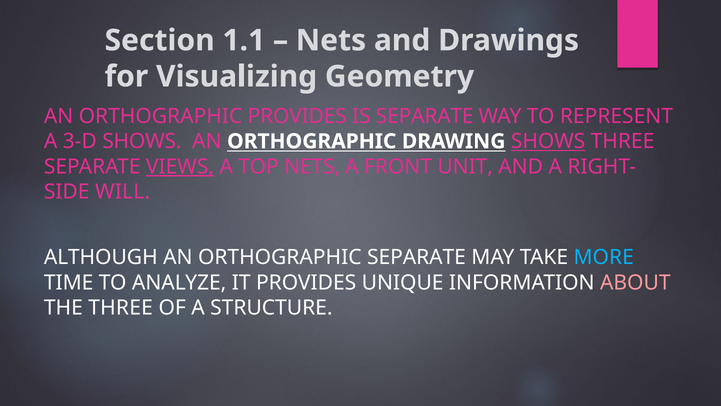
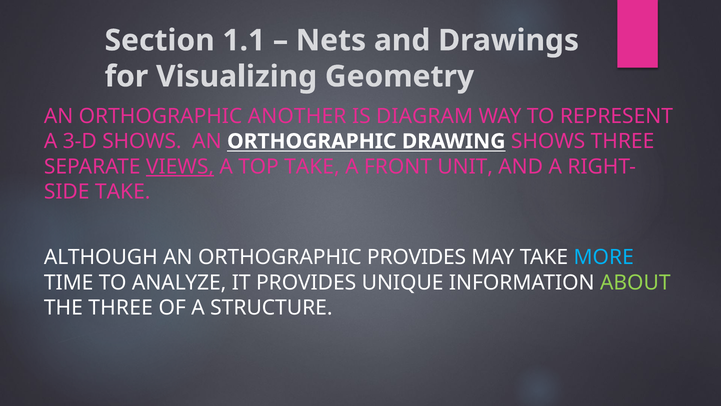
ORTHOGRAPHIC PROVIDES: PROVIDES -> ANOTHER
IS SEPARATE: SEPARATE -> DIAGRAM
SHOWS at (548, 141) underline: present -> none
TOP NETS: NETS -> TAKE
WILL at (123, 192): WILL -> TAKE
ORTHOGRAPHIC SEPARATE: SEPARATE -> PROVIDES
ABOUT colour: pink -> light green
